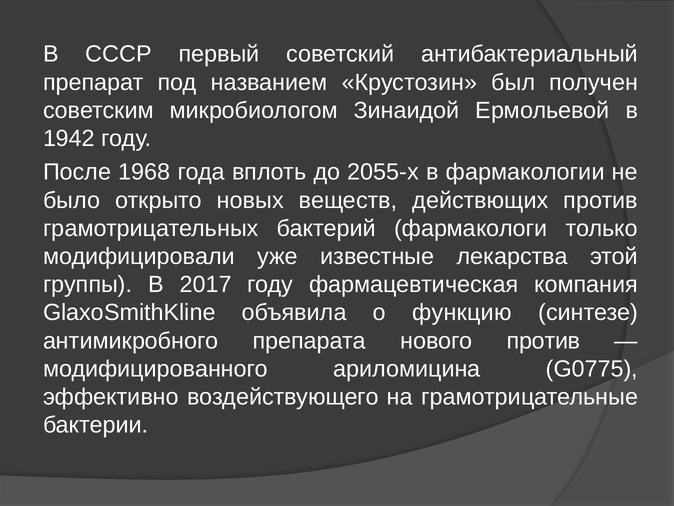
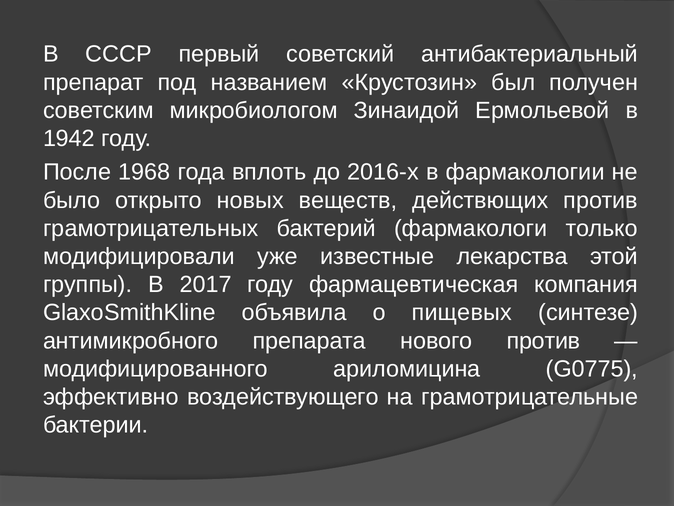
2055-х: 2055-х -> 2016-х
функцию: функцию -> пищевых
